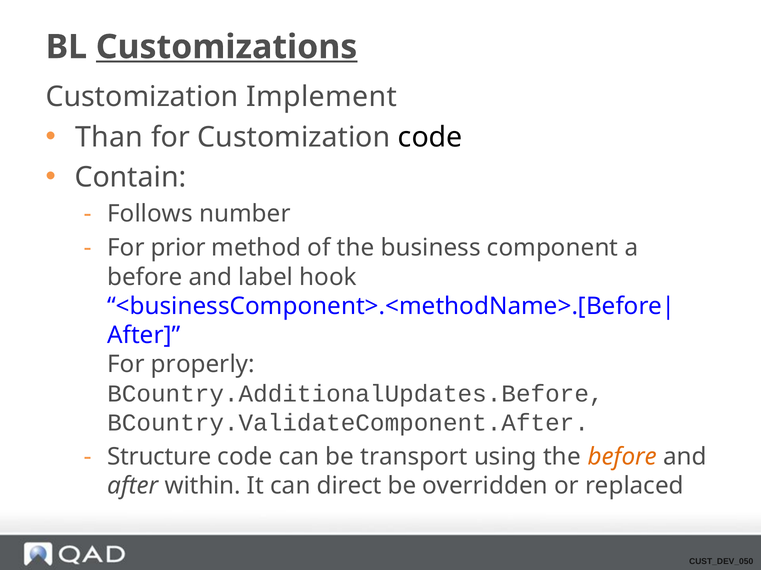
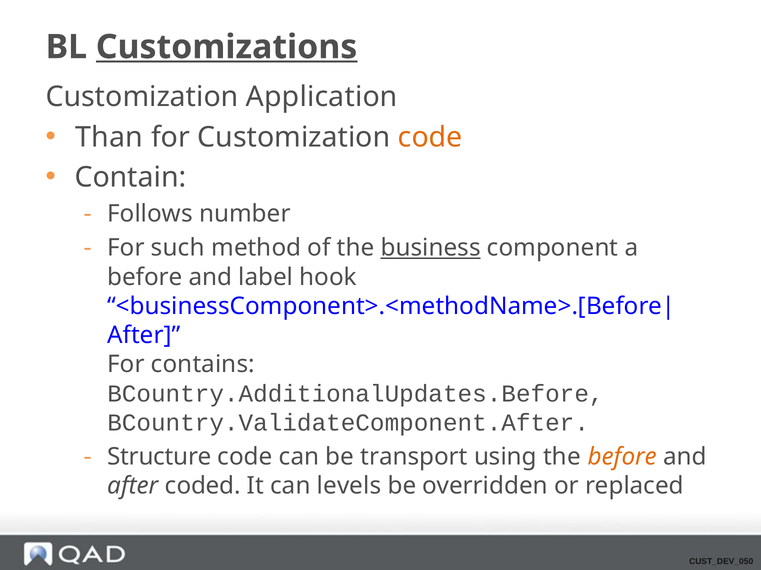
Implement: Implement -> Application
code at (430, 137) colour: black -> orange
prior: prior -> such
business underline: none -> present
properly: properly -> contains
within: within -> coded
direct: direct -> levels
